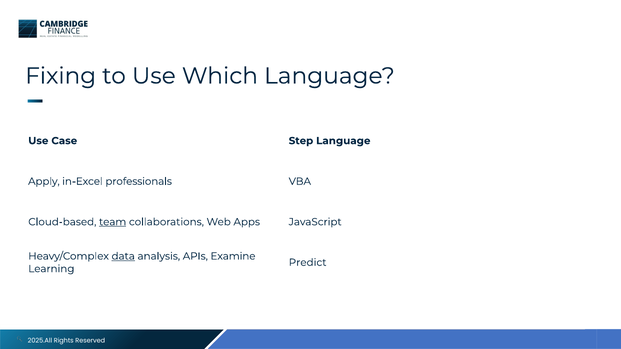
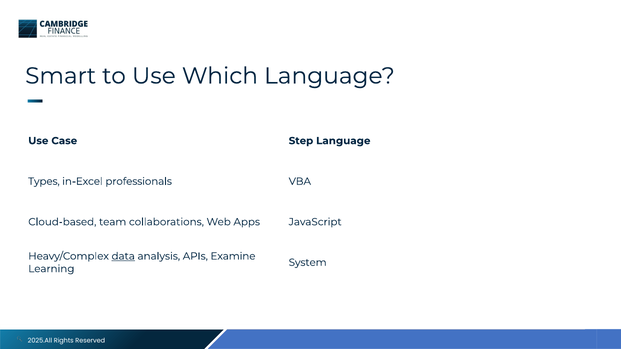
Fixing: Fixing -> Smart
Apply: Apply -> Types
team underline: present -> none
Predict: Predict -> System
